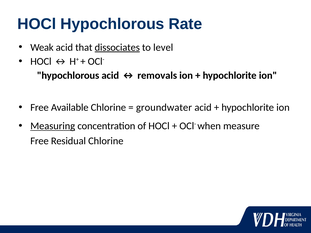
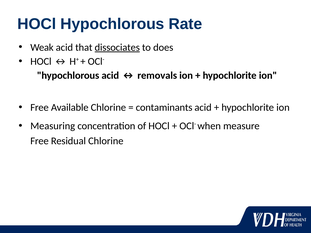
level: level -> does
groundwater: groundwater -> contaminants
Measuring underline: present -> none
